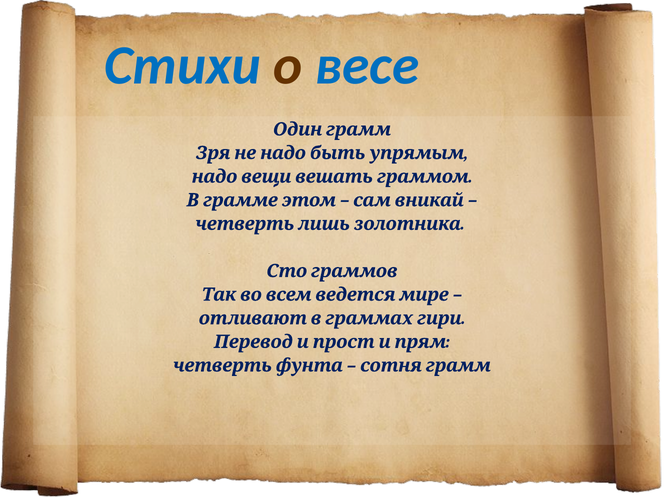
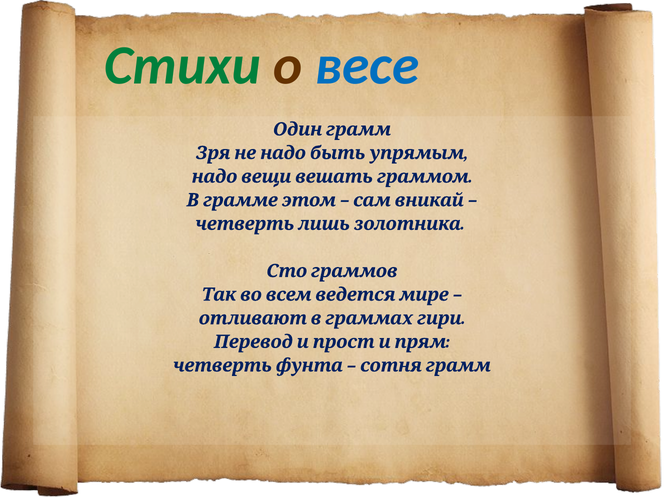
Стихи colour: blue -> green
